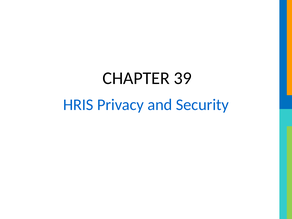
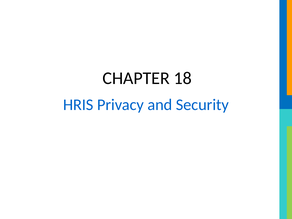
39: 39 -> 18
